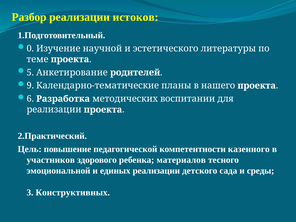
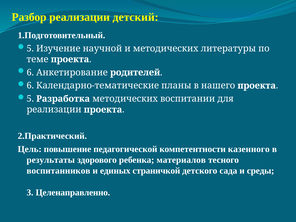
истоков: истоков -> детский
0 at (30, 48): 0 -> 5
и эстетического: эстетического -> методических
5 at (30, 72): 5 -> 6
9 at (30, 86): 9 -> 6
6 at (30, 99): 6 -> 5
участников: участников -> результаты
эмоциональной: эмоциональной -> воспитанников
единых реализации: реализации -> страничкой
Конструктивных: Конструктивных -> Целенаправленно
